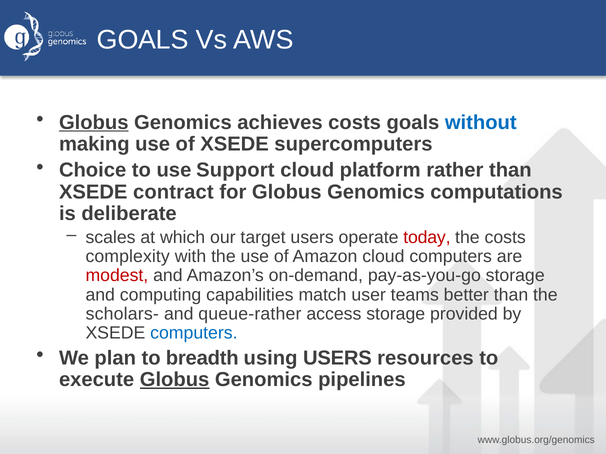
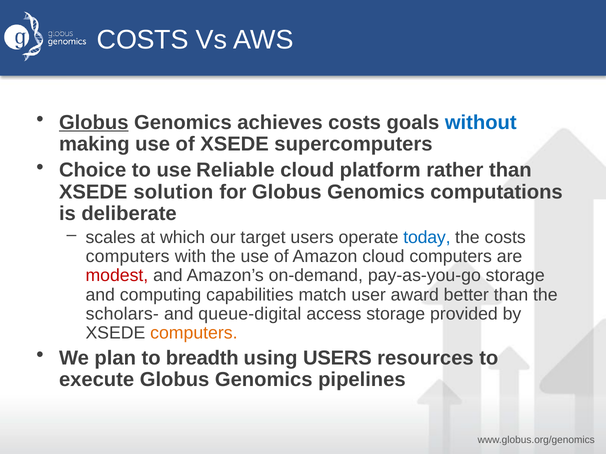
GOALS at (143, 40): GOALS -> COSTS
Support: Support -> Reliable
contract: contract -> solution
today colour: red -> blue
complexity at (128, 257): complexity -> computers
teams: teams -> award
queue-rather: queue-rather -> queue-digital
computers at (194, 333) colour: blue -> orange
Globus at (175, 380) underline: present -> none
